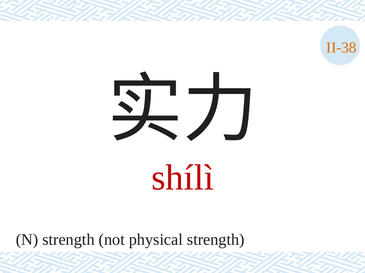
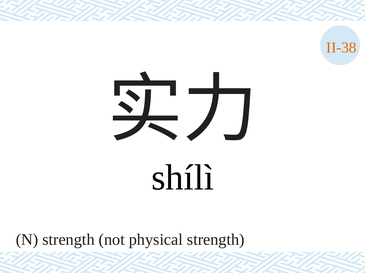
shílì colour: red -> black
